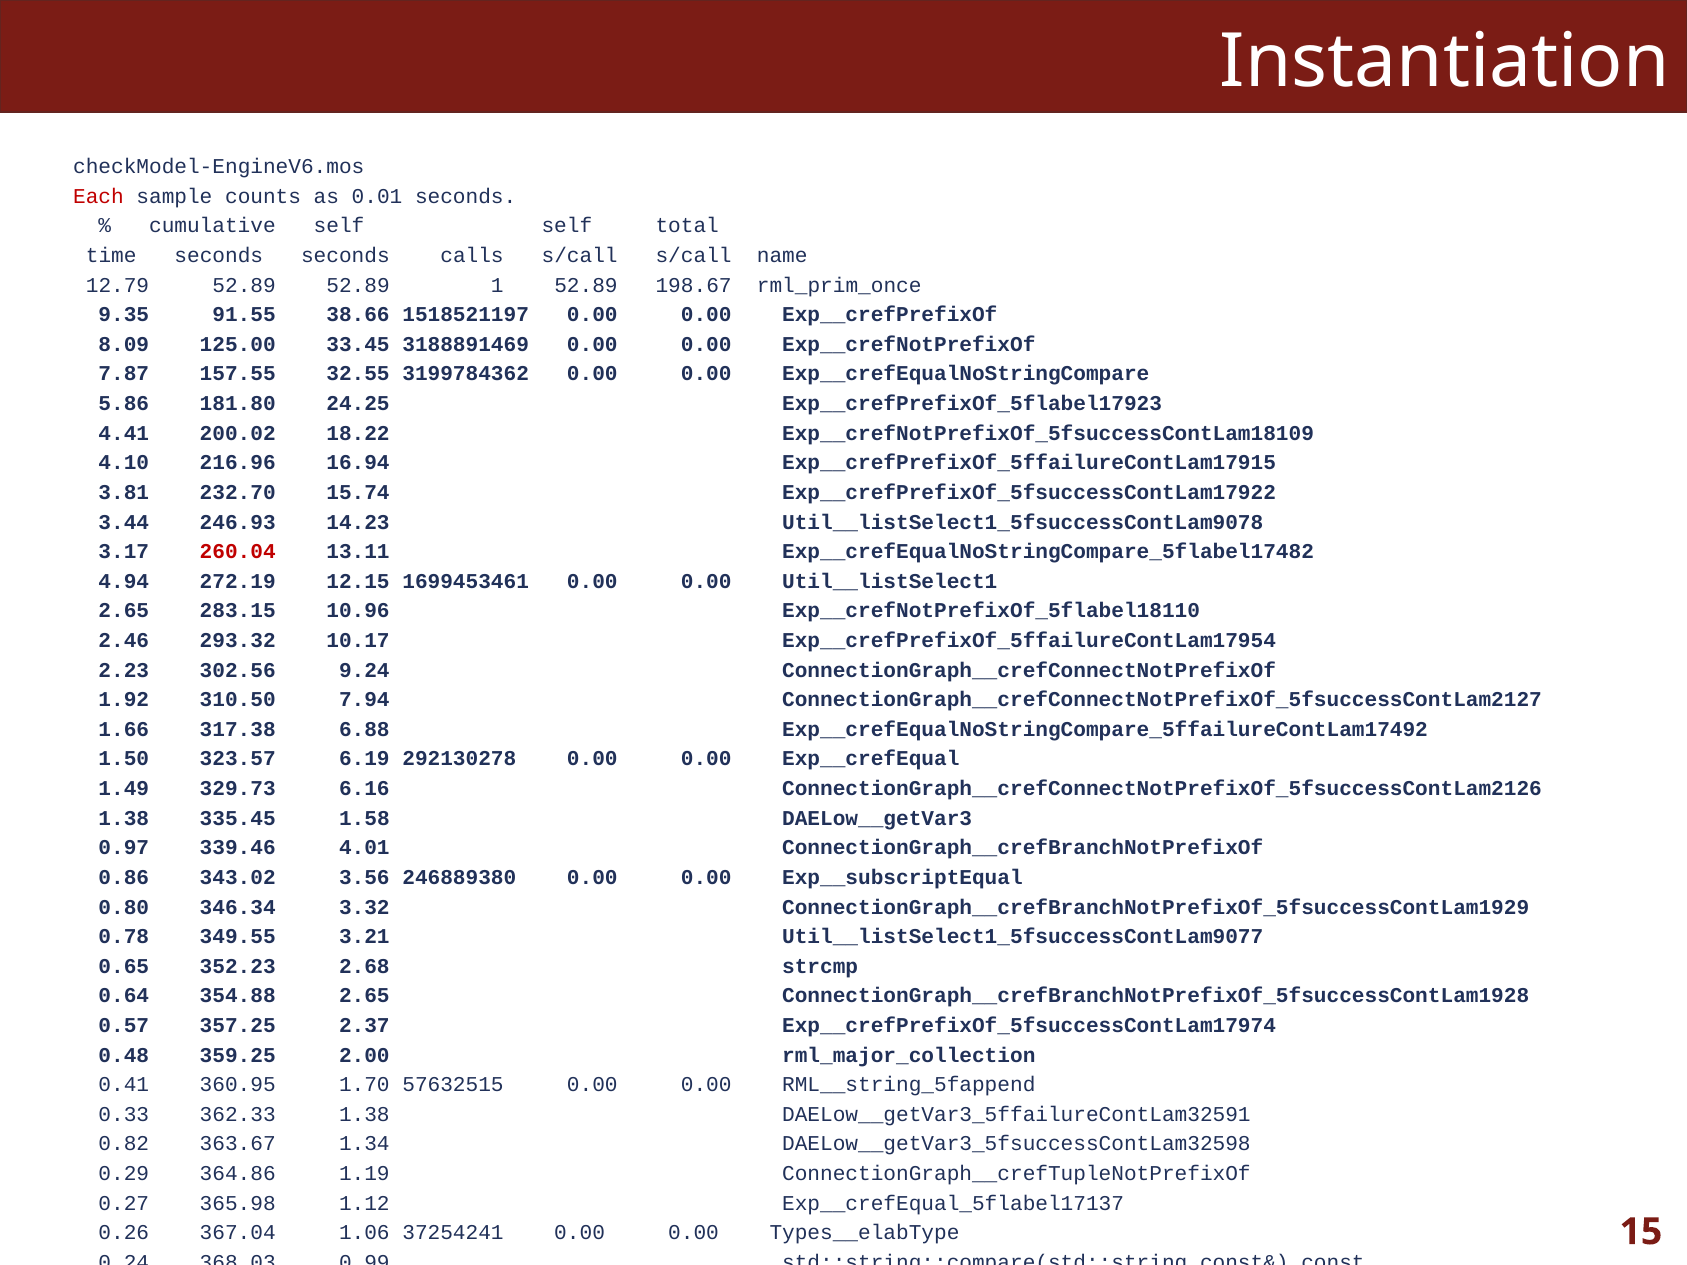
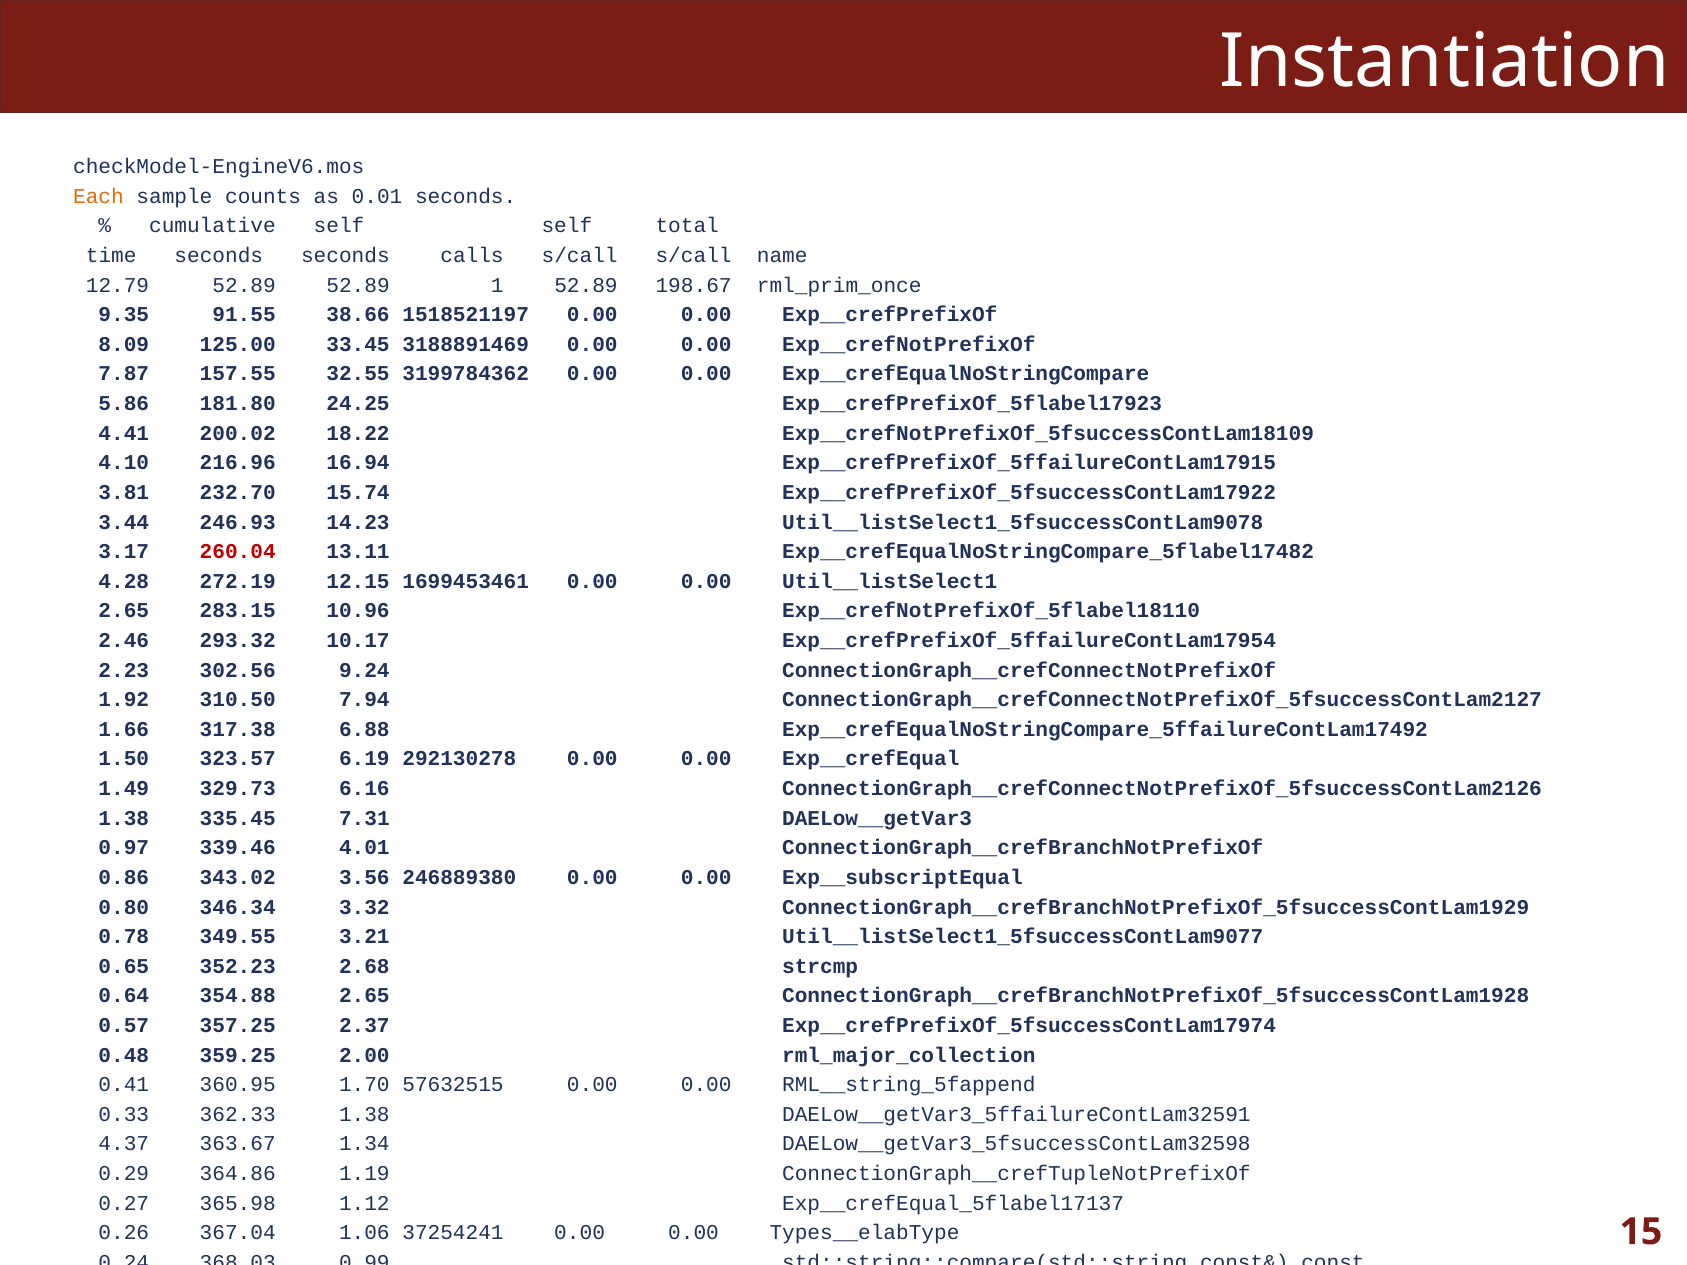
Each colour: red -> orange
4.94: 4.94 -> 4.28
1.58: 1.58 -> 7.31
0.82: 0.82 -> 4.37
